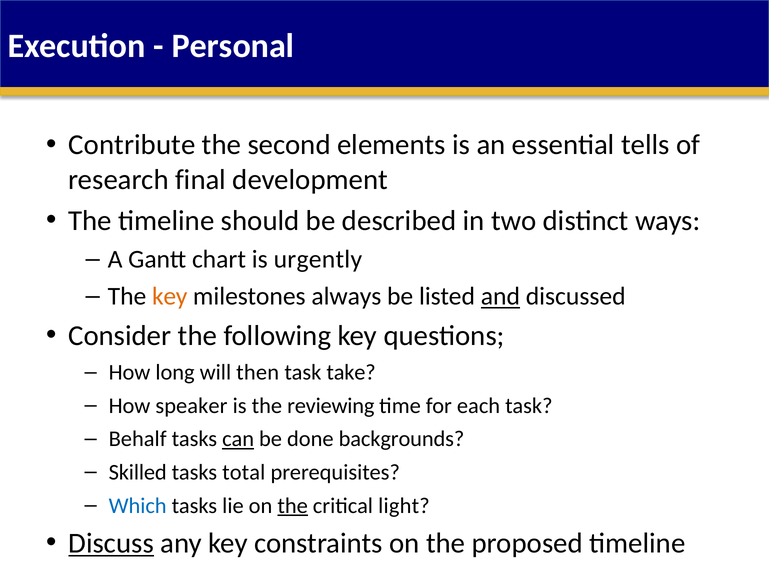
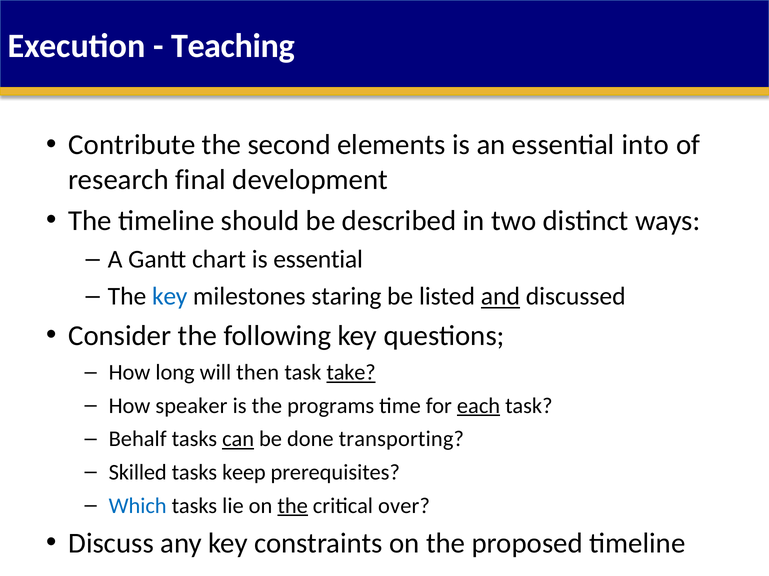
Personal: Personal -> Teaching
tells: tells -> into
is urgently: urgently -> essential
key at (170, 297) colour: orange -> blue
always: always -> staring
take underline: none -> present
reviewing: reviewing -> programs
each underline: none -> present
backgrounds: backgrounds -> transporting
total: total -> keep
light: light -> over
Discuss underline: present -> none
